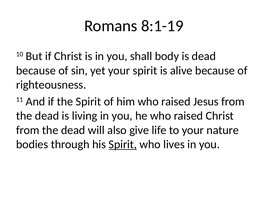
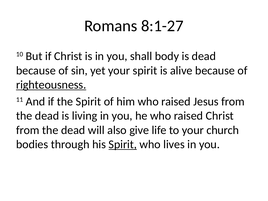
8:1-19: 8:1-19 -> 8:1-27
righteousness underline: none -> present
nature: nature -> church
